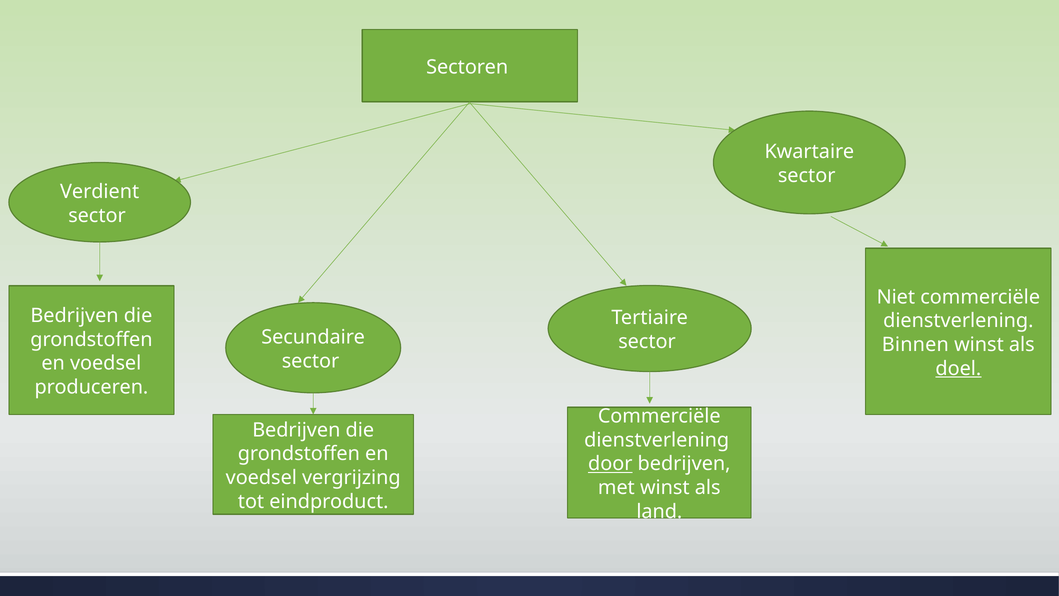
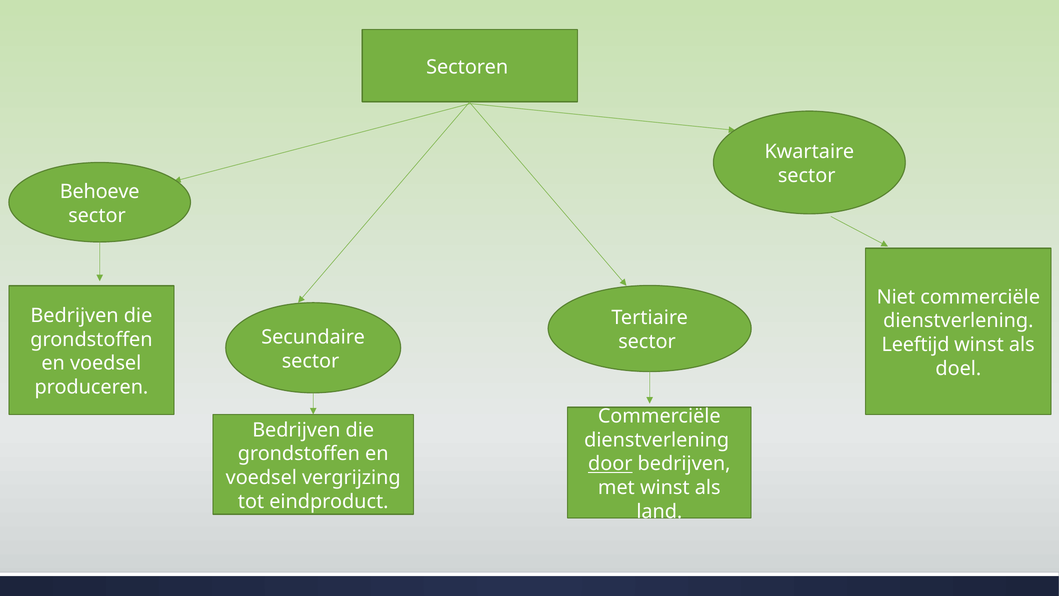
Verdient: Verdient -> Behoeve
Binnen: Binnen -> Leeftijd
doel underline: present -> none
